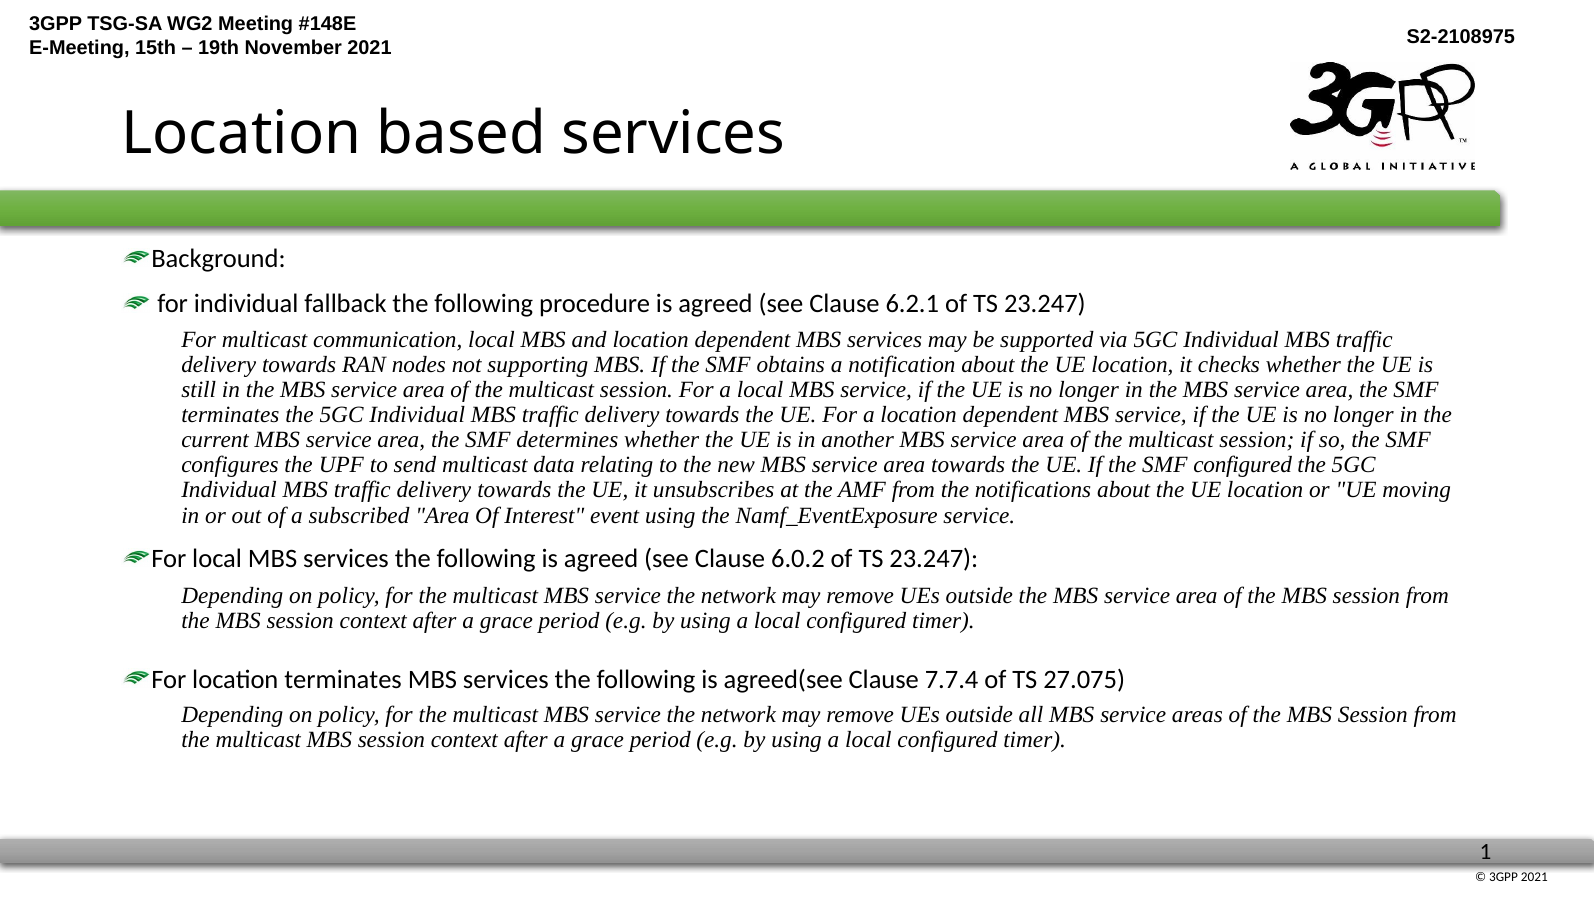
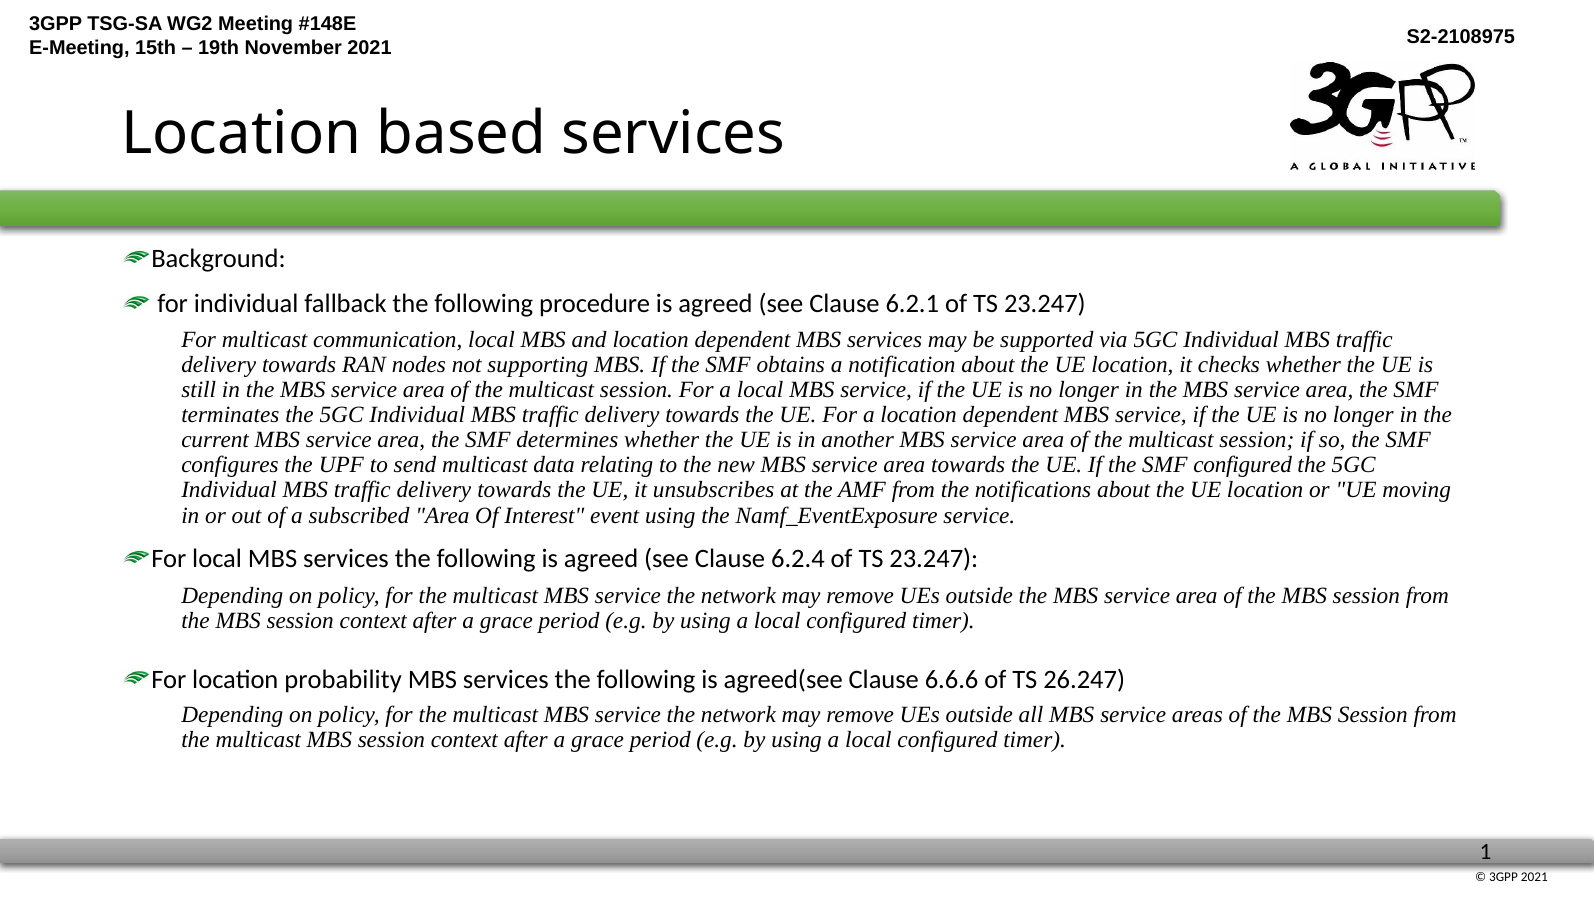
6.0.2: 6.0.2 -> 6.2.4
location terminates: terminates -> probability
7.7.4: 7.7.4 -> 6.6.6
27.075: 27.075 -> 26.247
